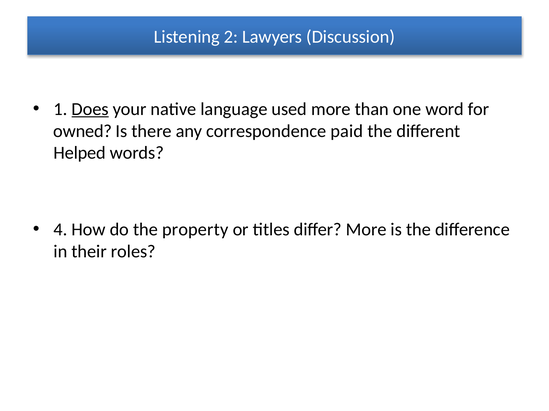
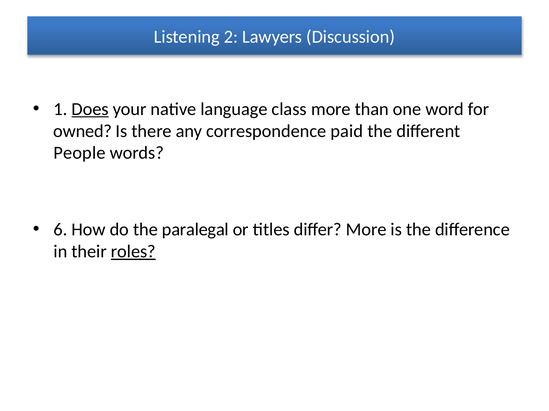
used: used -> class
Helped: Helped -> People
4: 4 -> 6
property: property -> paralegal
roles underline: none -> present
